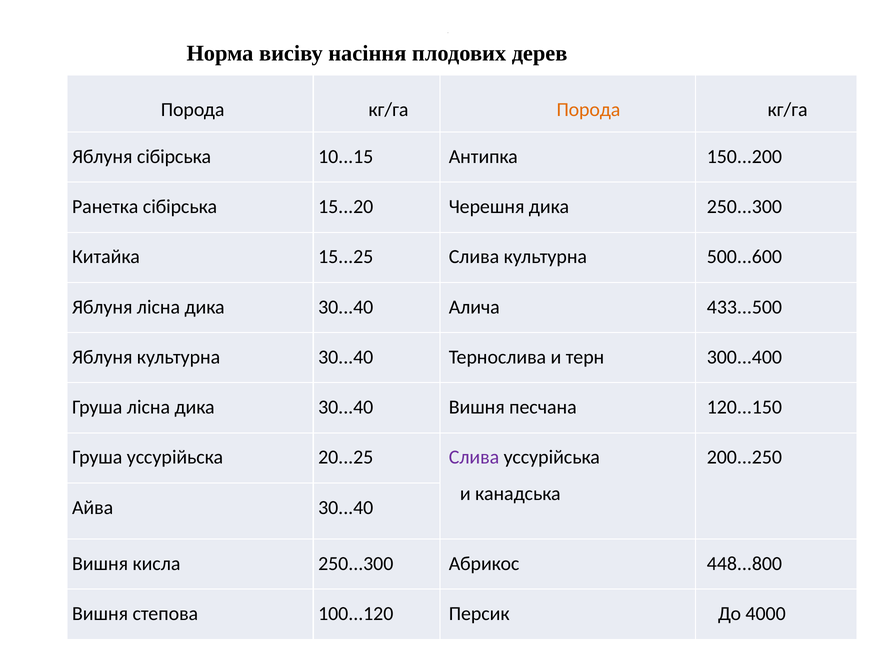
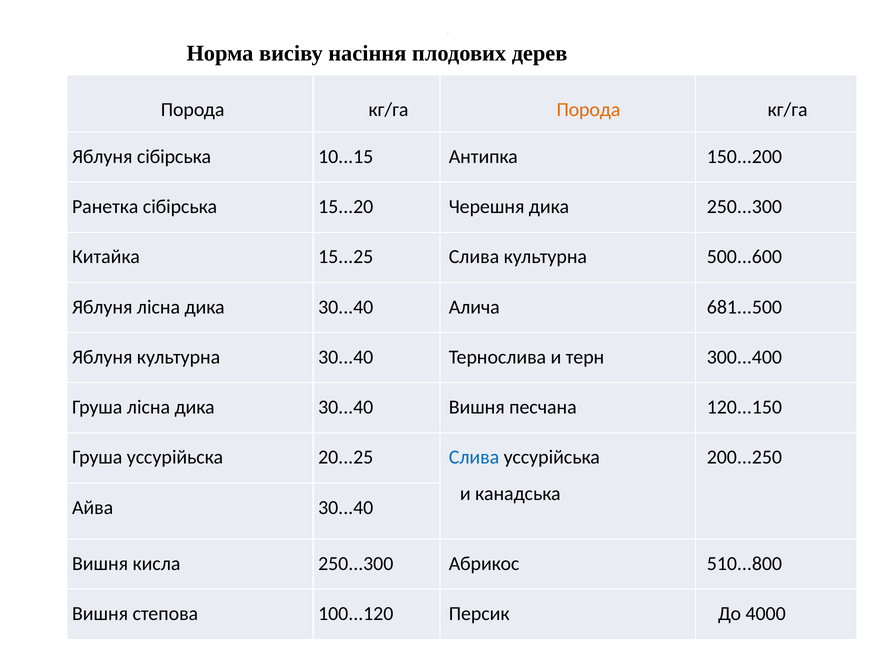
433...500: 433...500 -> 681...500
Слива at (474, 457) colour: purple -> blue
448...800: 448...800 -> 510...800
